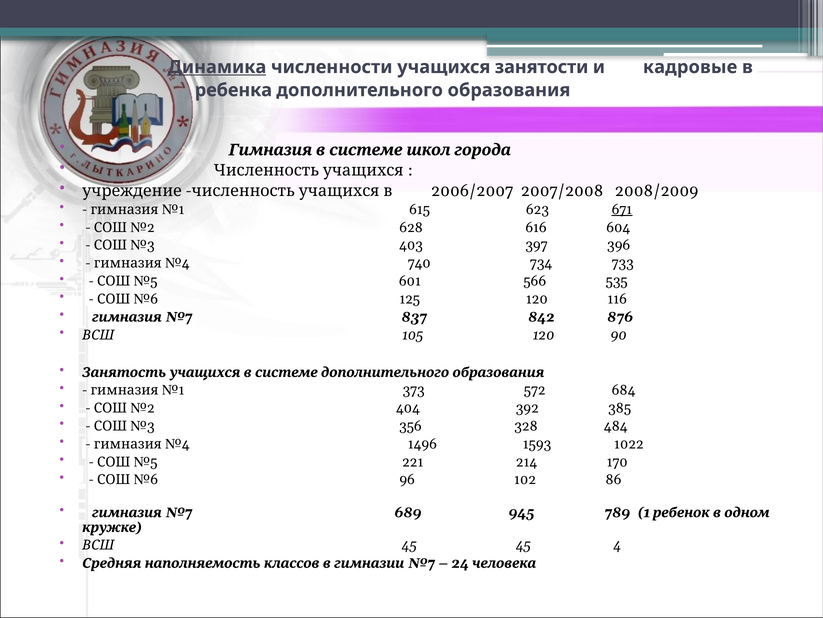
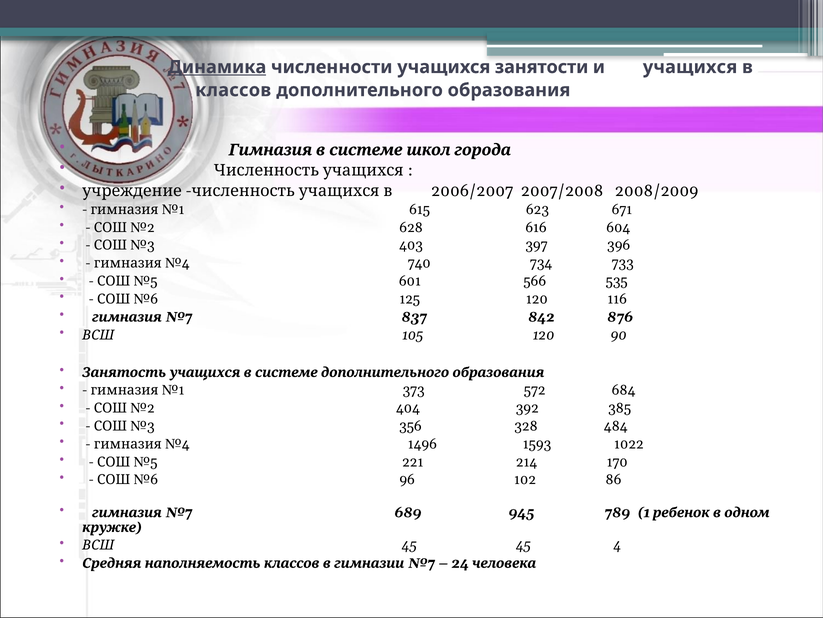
и кадровые: кадровые -> учащихся
ребенка at (233, 90): ребенка -> классов
671 underline: present -> none
